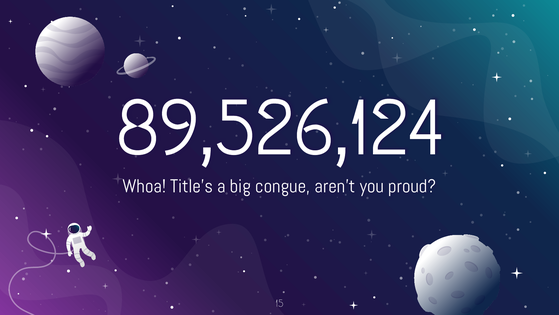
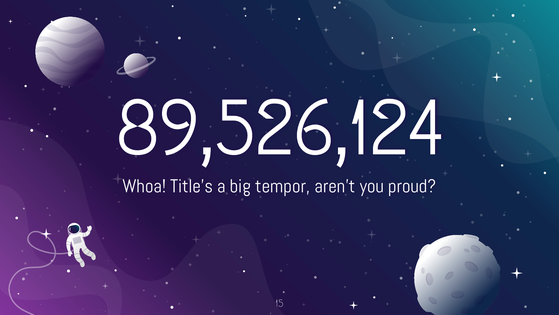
congue: congue -> tempor
